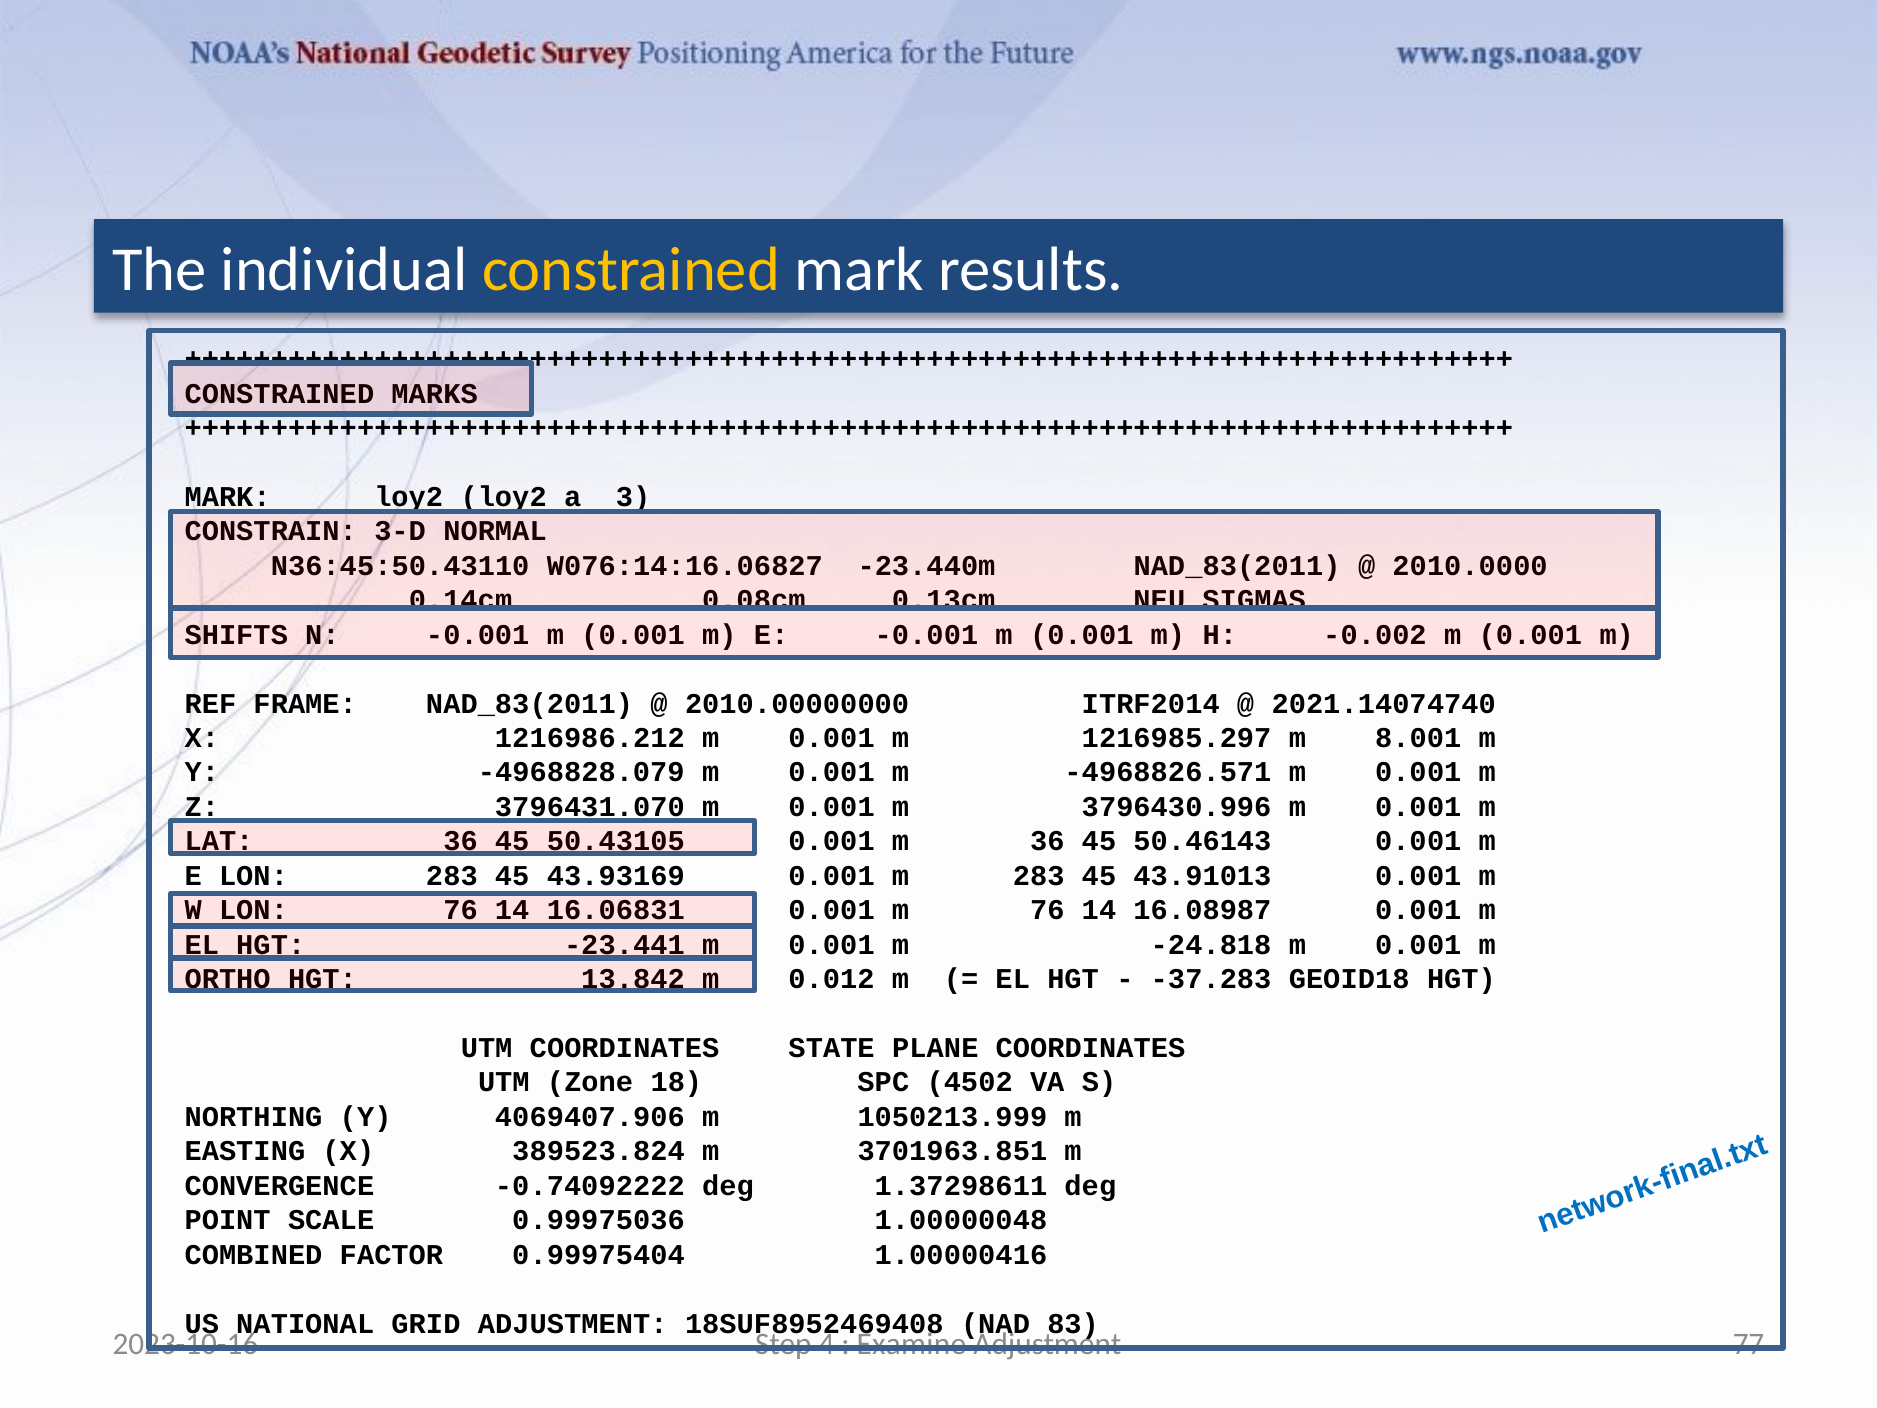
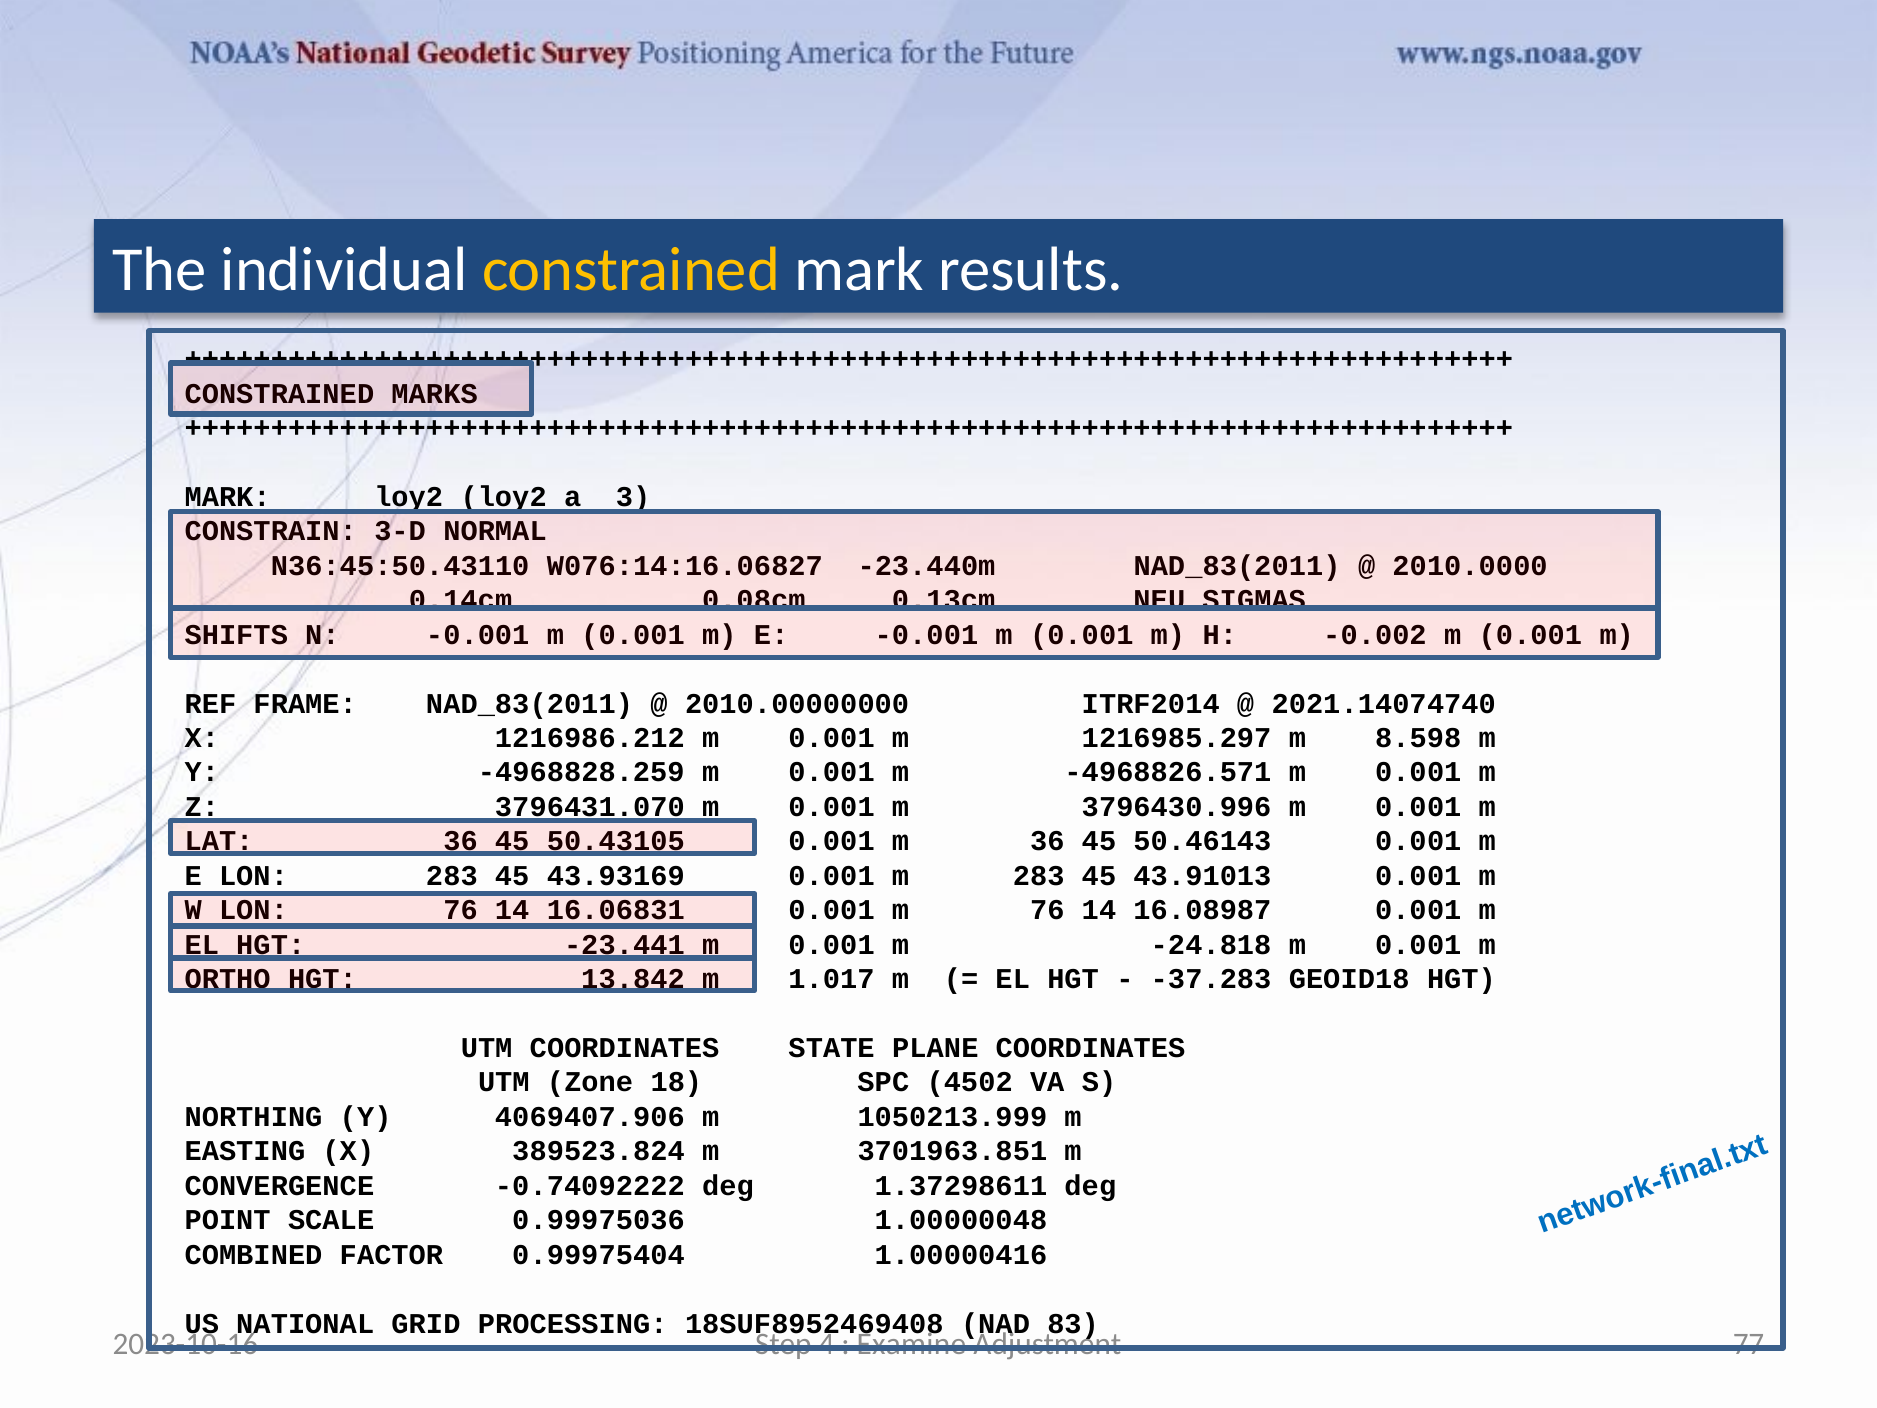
8.001: 8.001 -> 8.598
-4968828.079: -4968828.079 -> -4968828.259
0.012: 0.012 -> 1.017
GRID ADJUSTMENT: ADJUSTMENT -> PROCESSING
